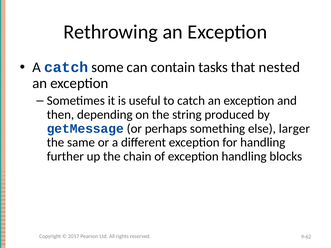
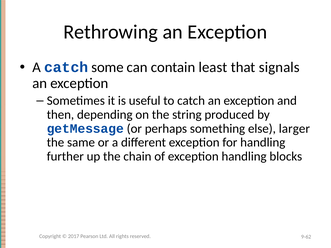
tasks: tasks -> least
nested: nested -> signals
